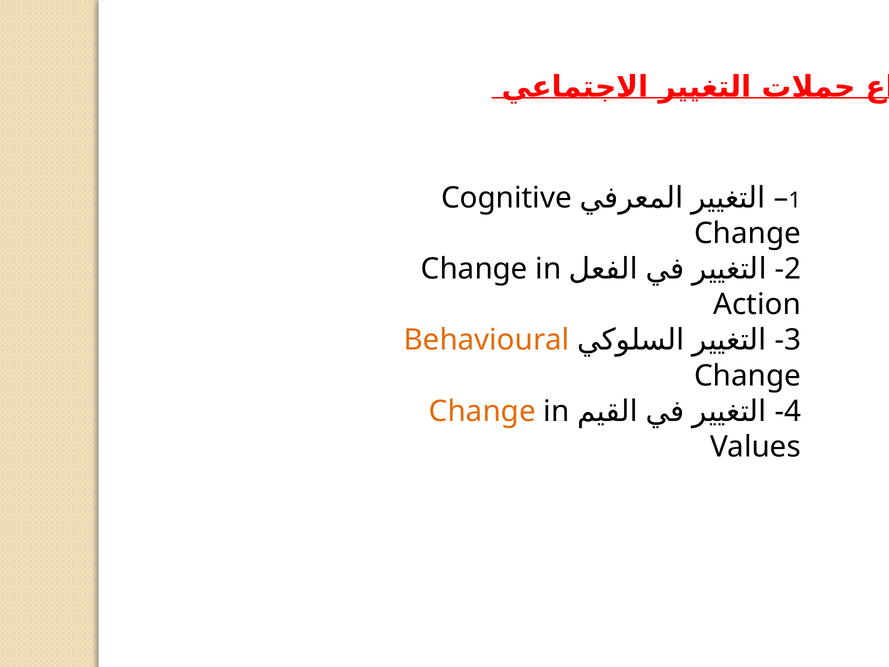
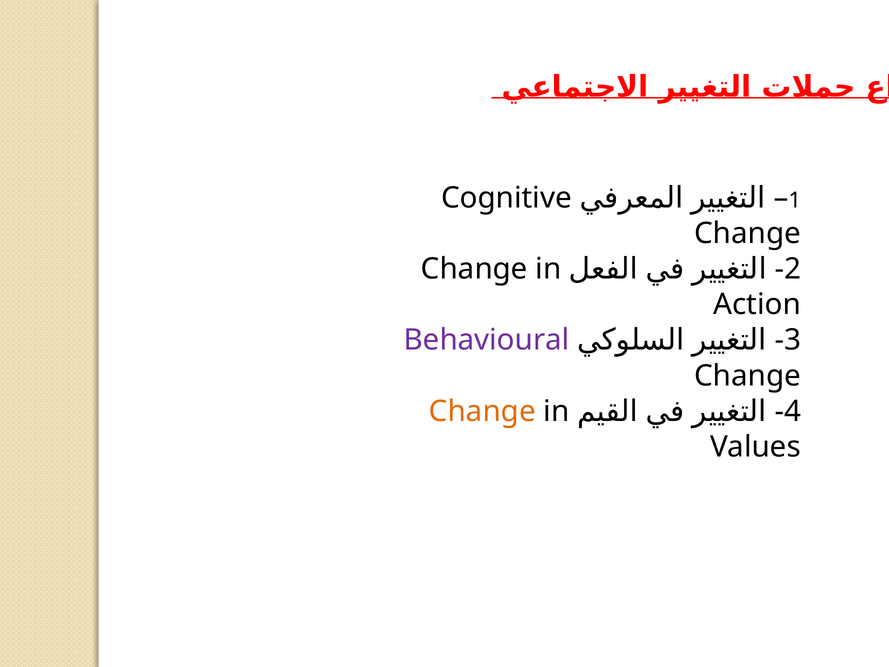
Behavioural colour: orange -> purple
